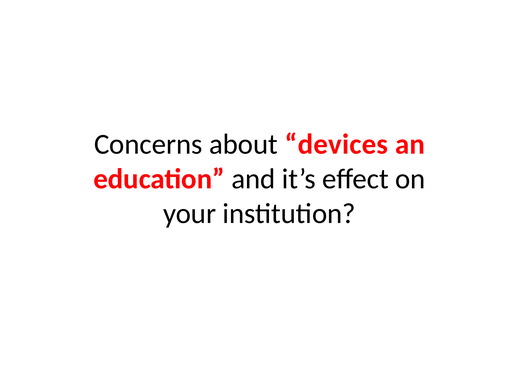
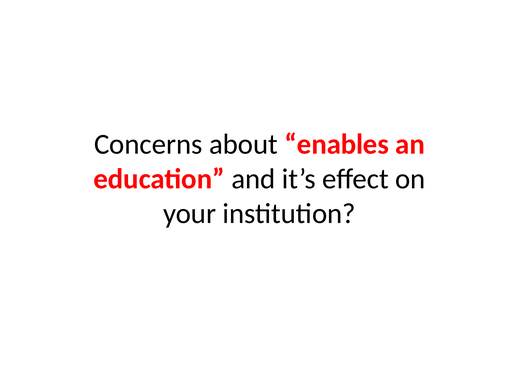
devices: devices -> enables
